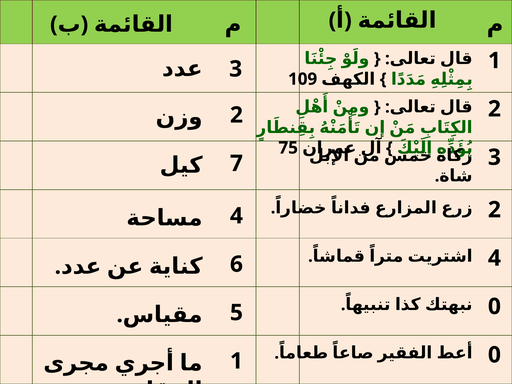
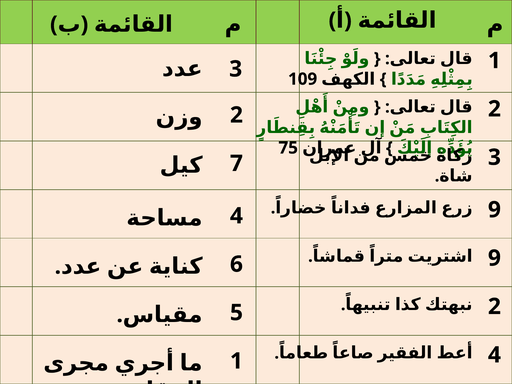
2 at (494, 210): 2 -> 9
4 at (494, 258): 4 -> 9
0 at (494, 307): 0 -> 2
0 at (494, 355): 0 -> 4
